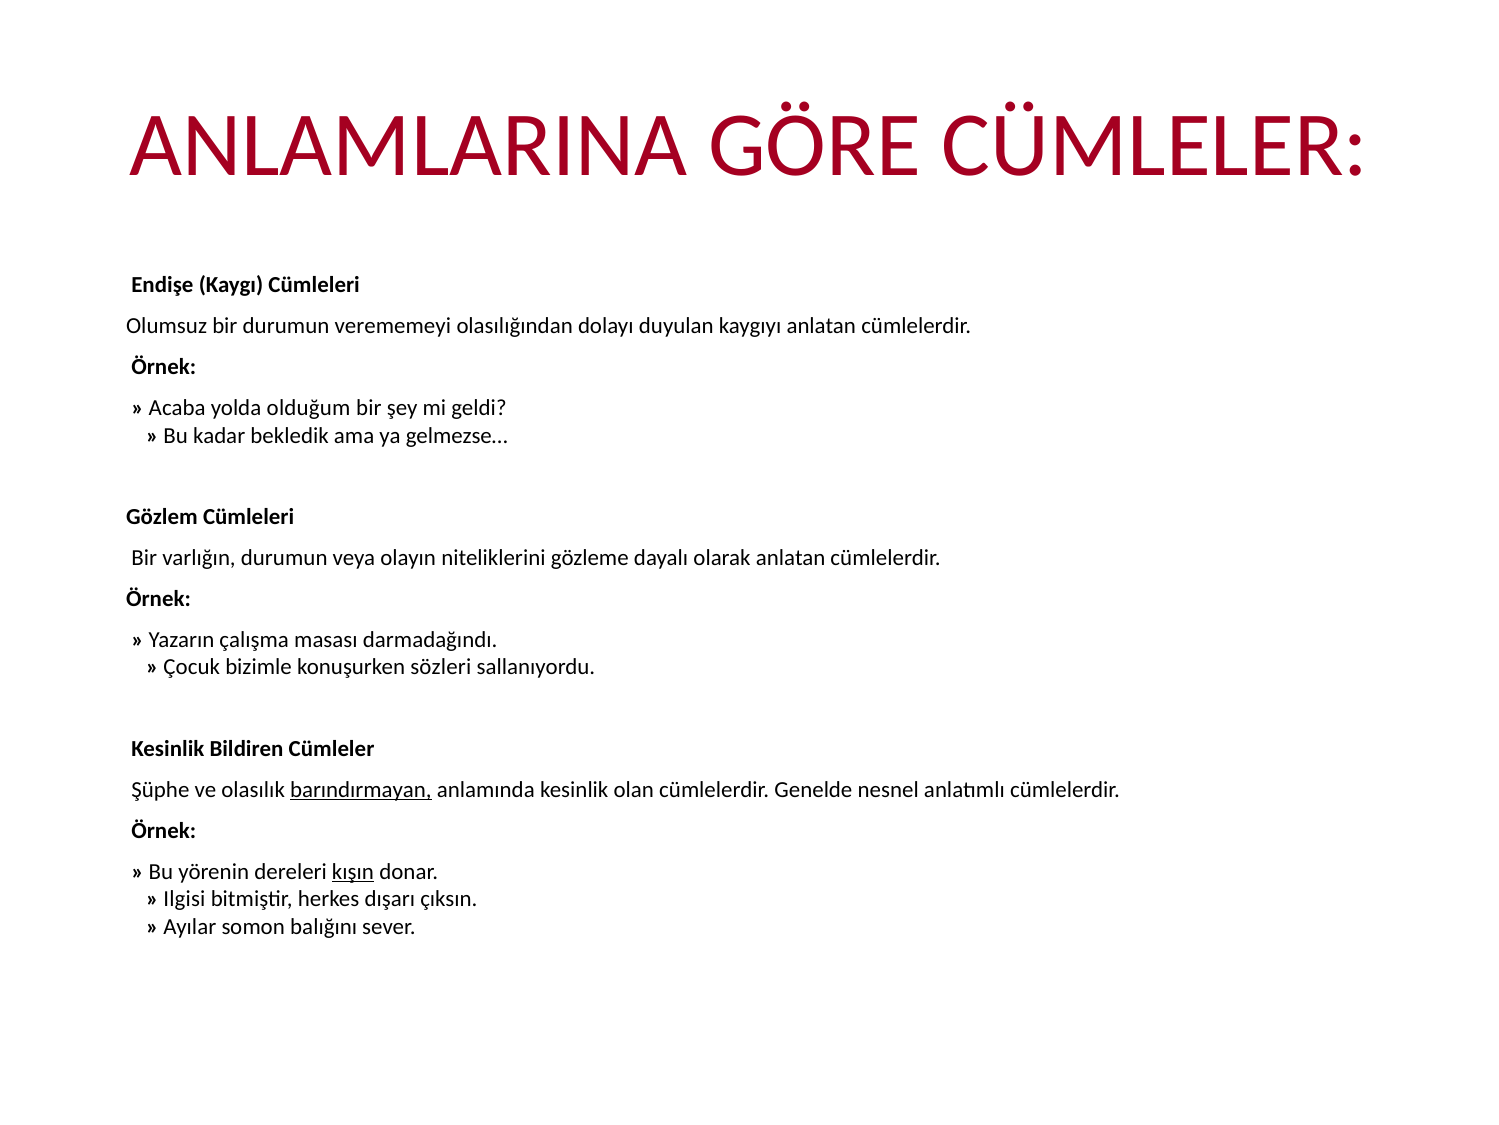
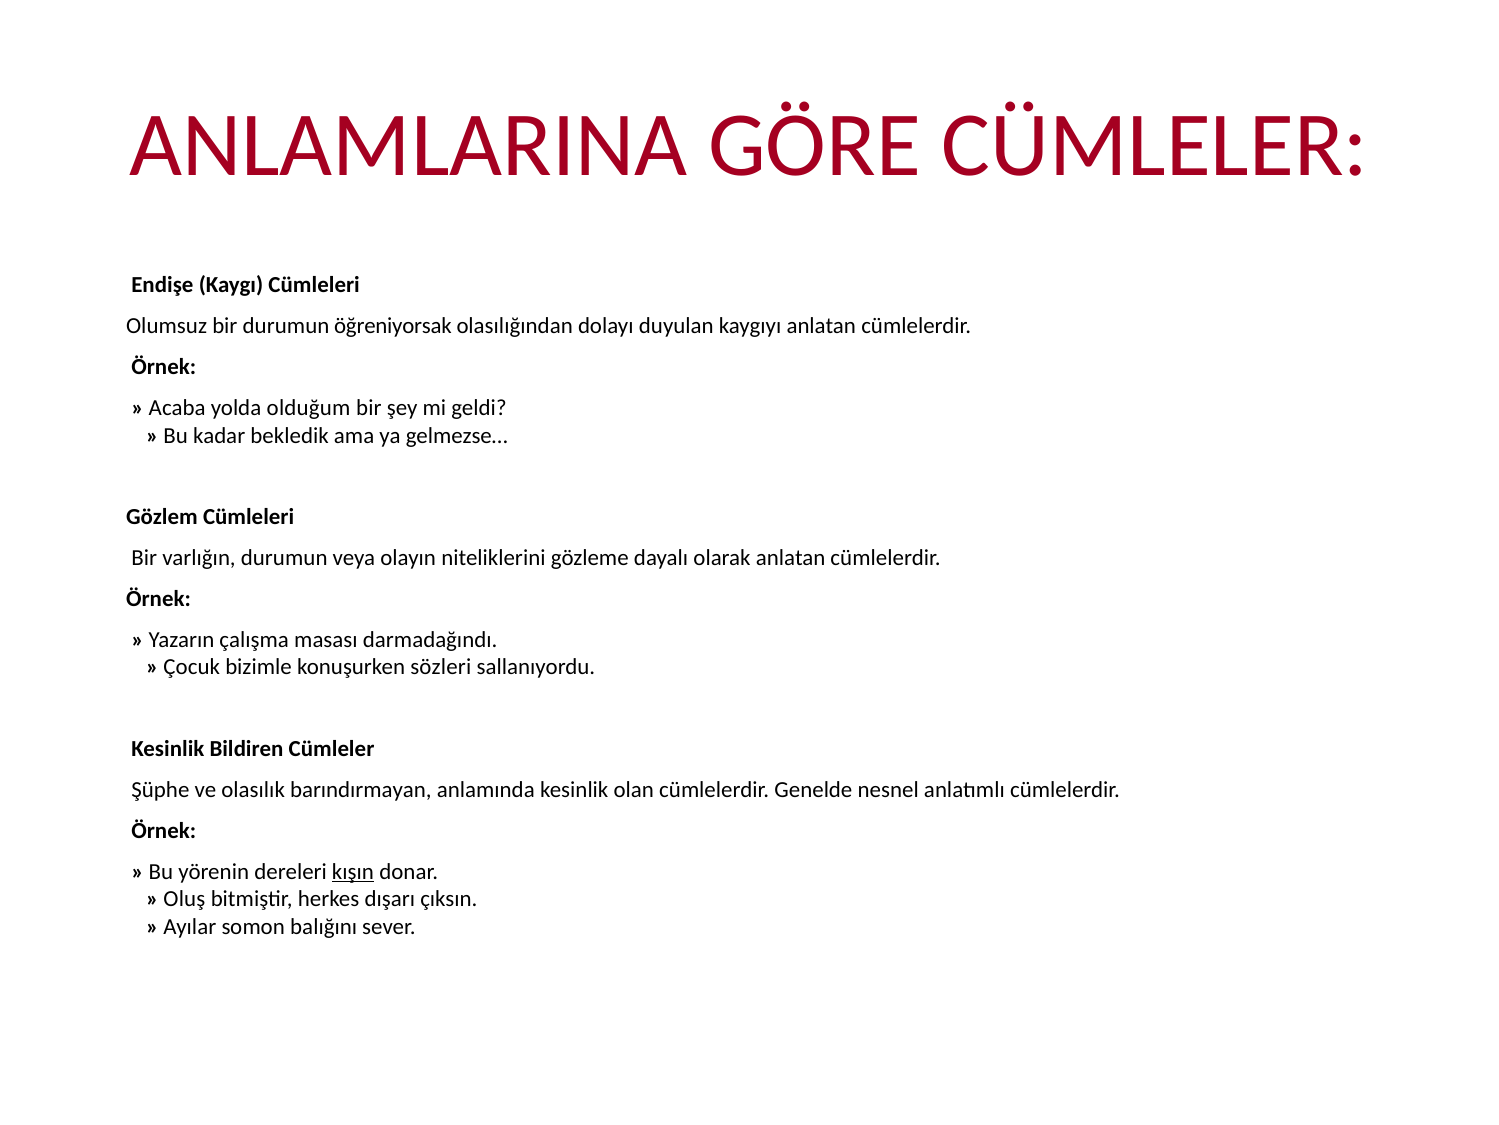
verememeyi: verememeyi -> öğreniyorsak
barındırmayan underline: present -> none
Ilgisi: Ilgisi -> Oluş
